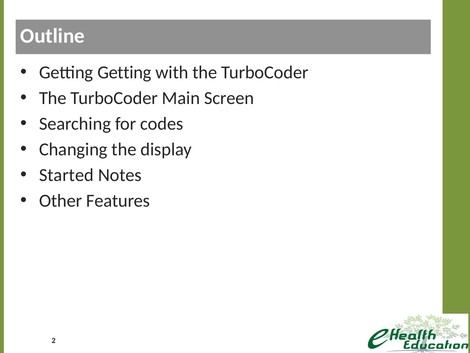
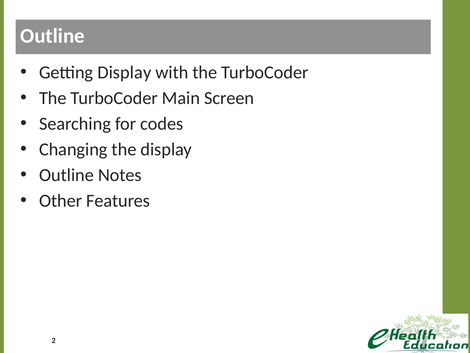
Getting Getting: Getting -> Display
Started at (66, 175): Started -> Outline
